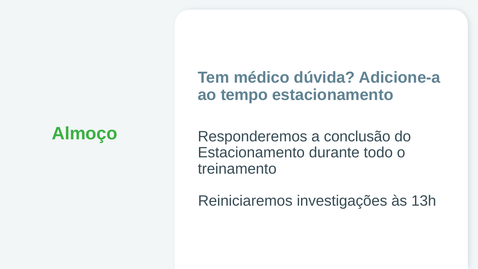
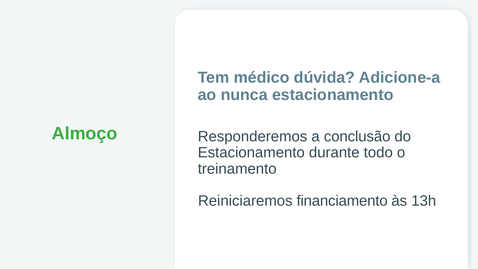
tempo: tempo -> nunca
investigações: investigações -> financiamento
